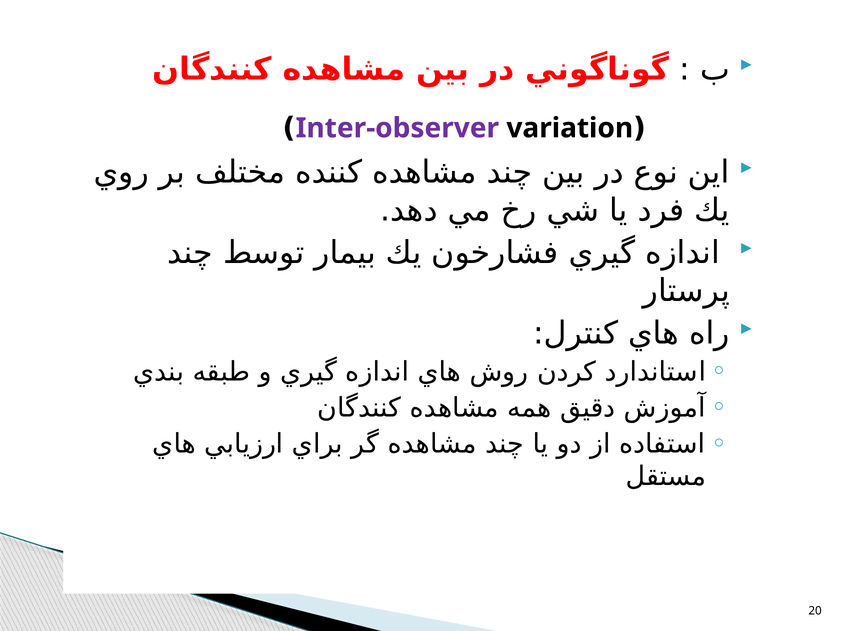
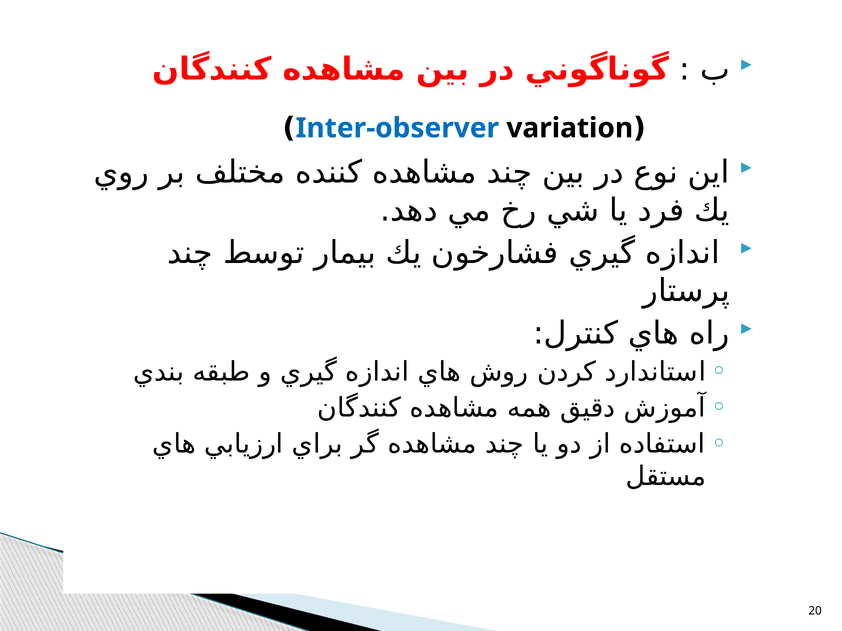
Inter-observer colour: purple -> blue
